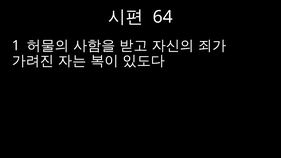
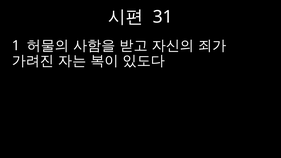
64: 64 -> 31
